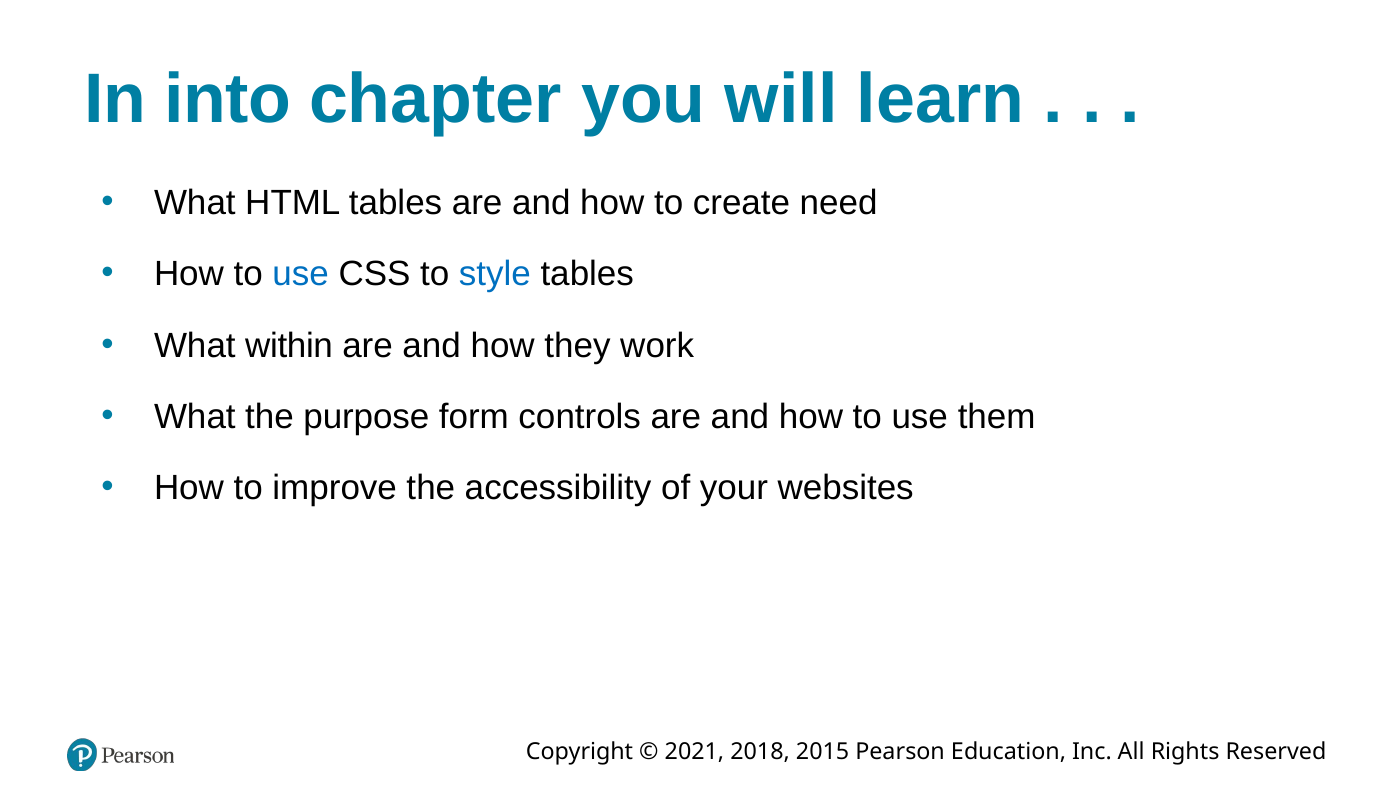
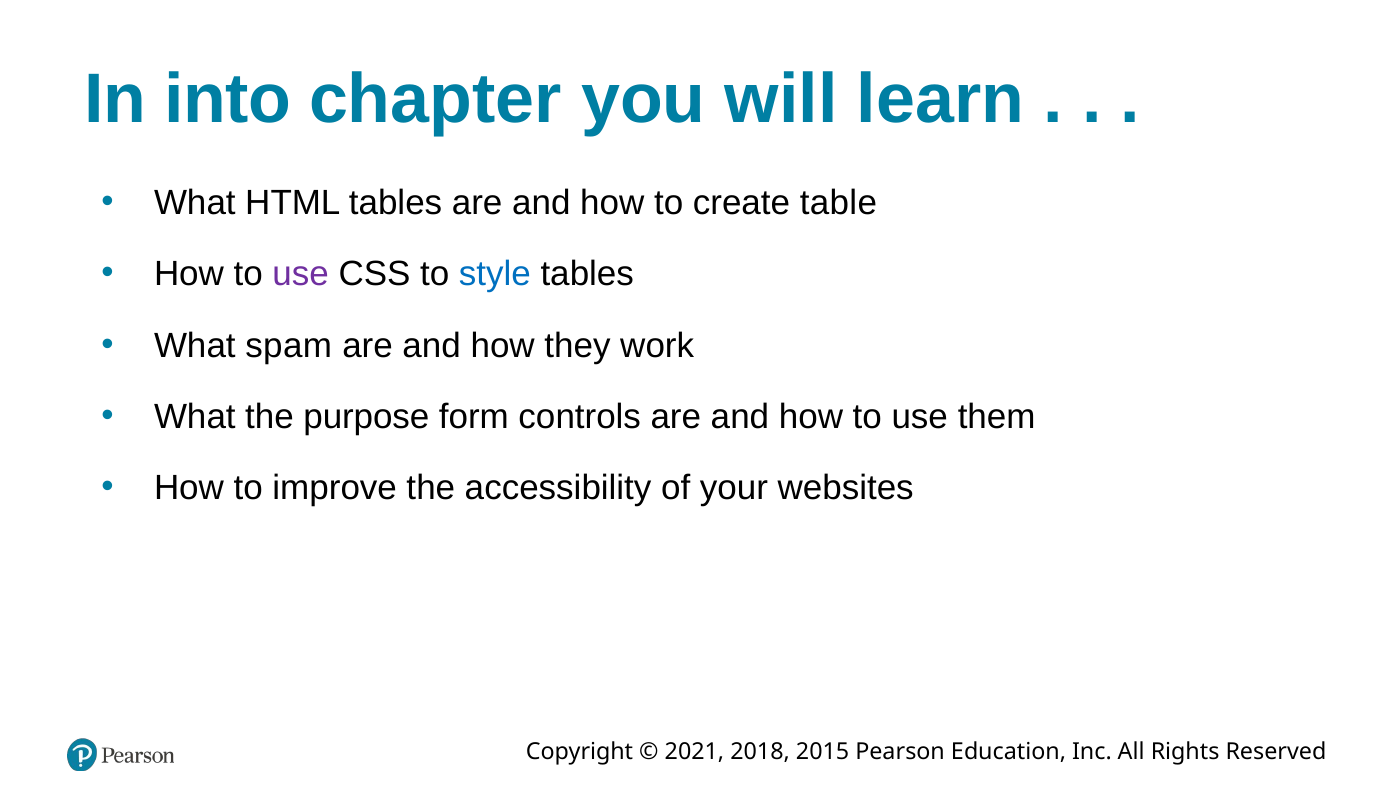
need: need -> table
use at (301, 274) colour: blue -> purple
within: within -> spam
